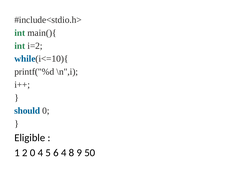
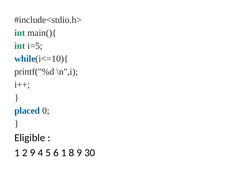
i=2: i=2 -> i=5
should: should -> placed
2 0: 0 -> 9
6 4: 4 -> 1
50: 50 -> 30
